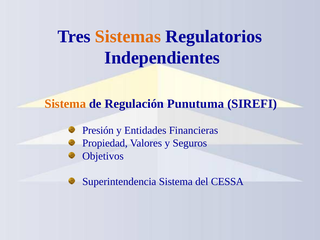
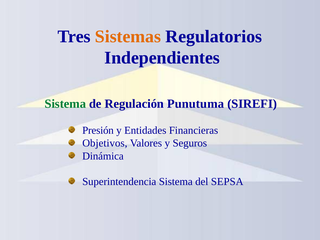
Sistema at (65, 104) colour: orange -> green
Propiedad: Propiedad -> Objetivos
Objetivos: Objetivos -> Dinámica
CESSA: CESSA -> SEPSA
